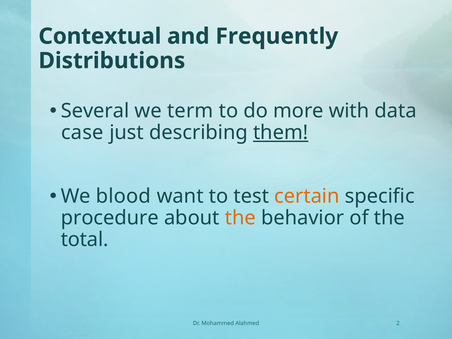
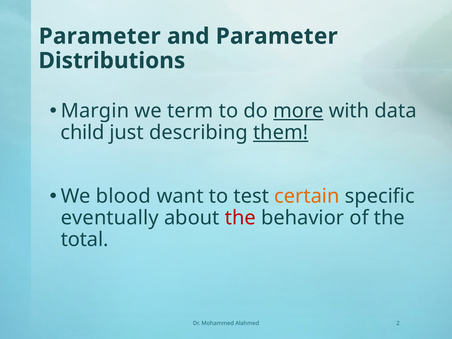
Contextual at (100, 36): Contextual -> Parameter
and Frequently: Frequently -> Parameter
Several: Several -> Margin
more underline: none -> present
case: case -> child
procedure: procedure -> eventually
the at (240, 218) colour: orange -> red
